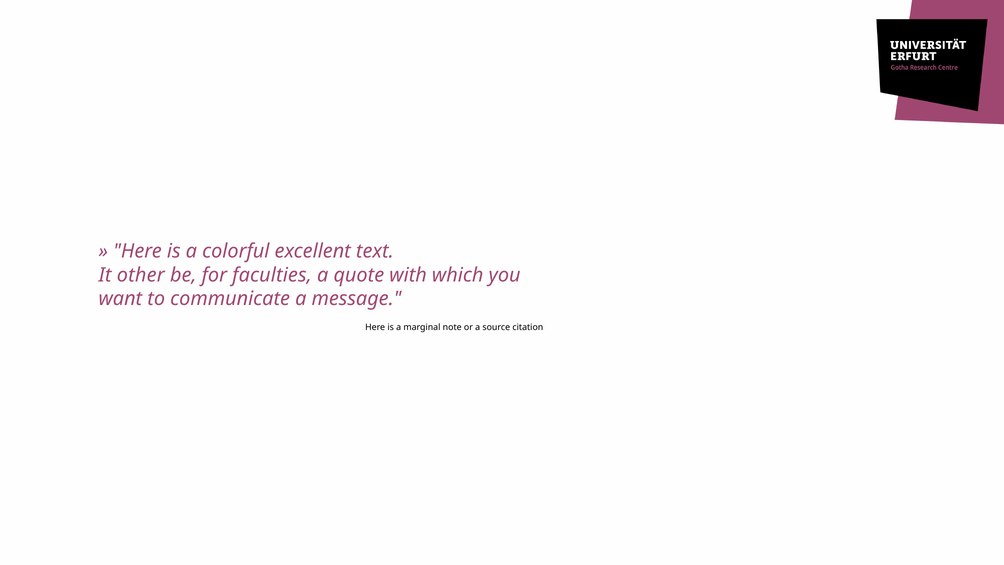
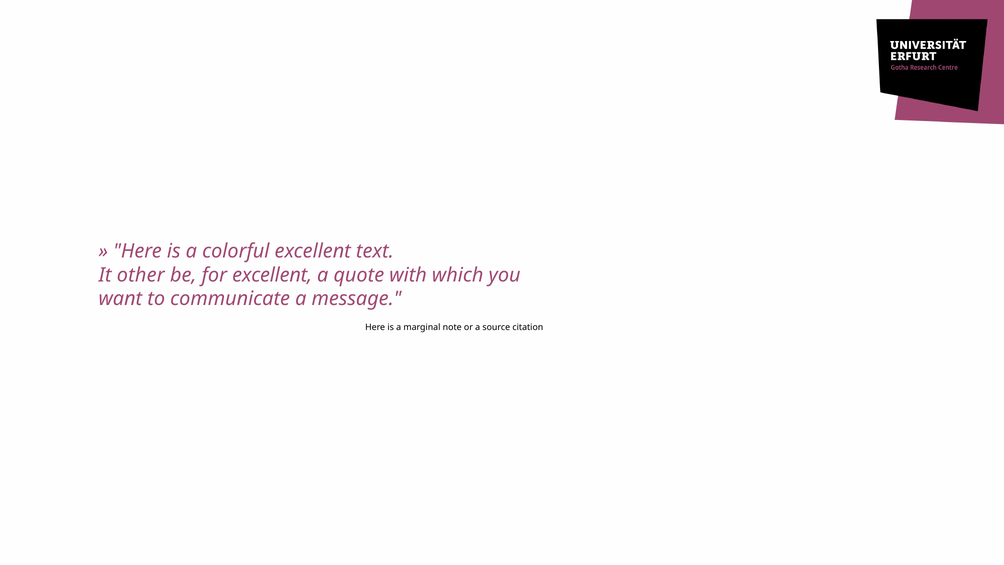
for faculties: faculties -> excellent
